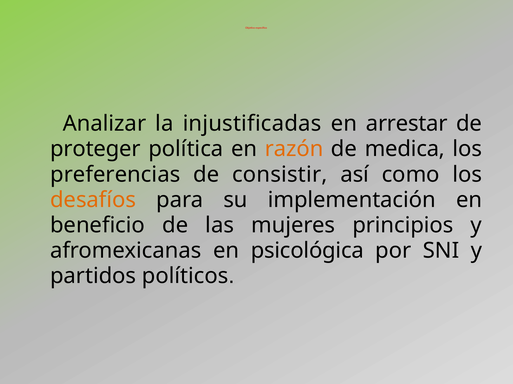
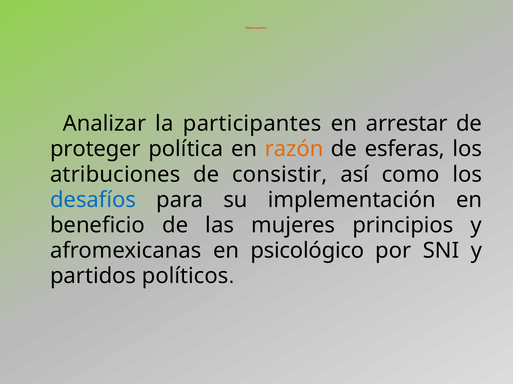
injustificadas: injustificadas -> participantes
medica: medica -> esferas
preferencias: preferencias -> atribuciones
desafíos colour: orange -> blue
psicológica: psicológica -> psicológico
